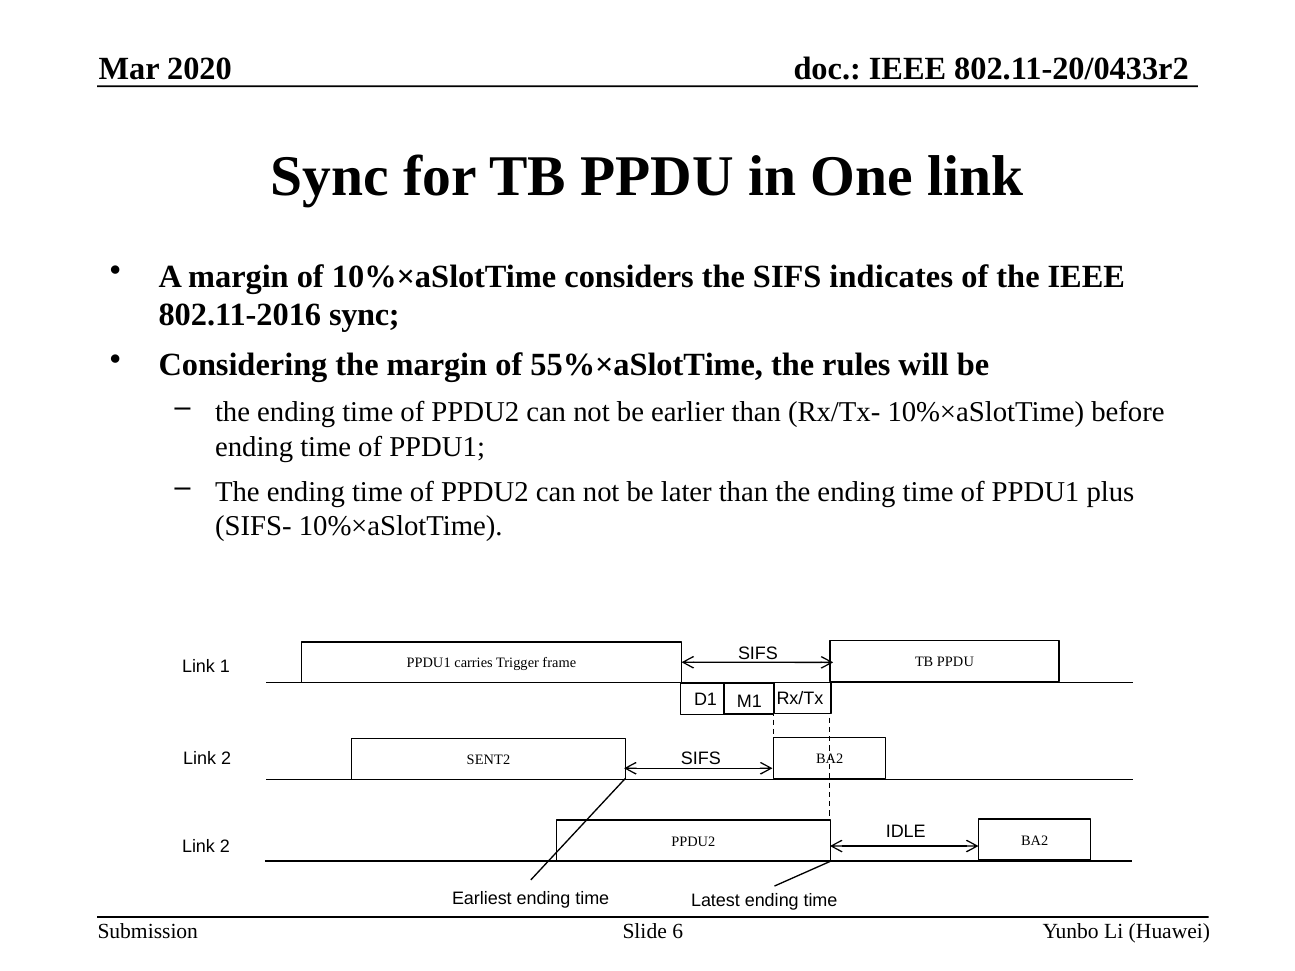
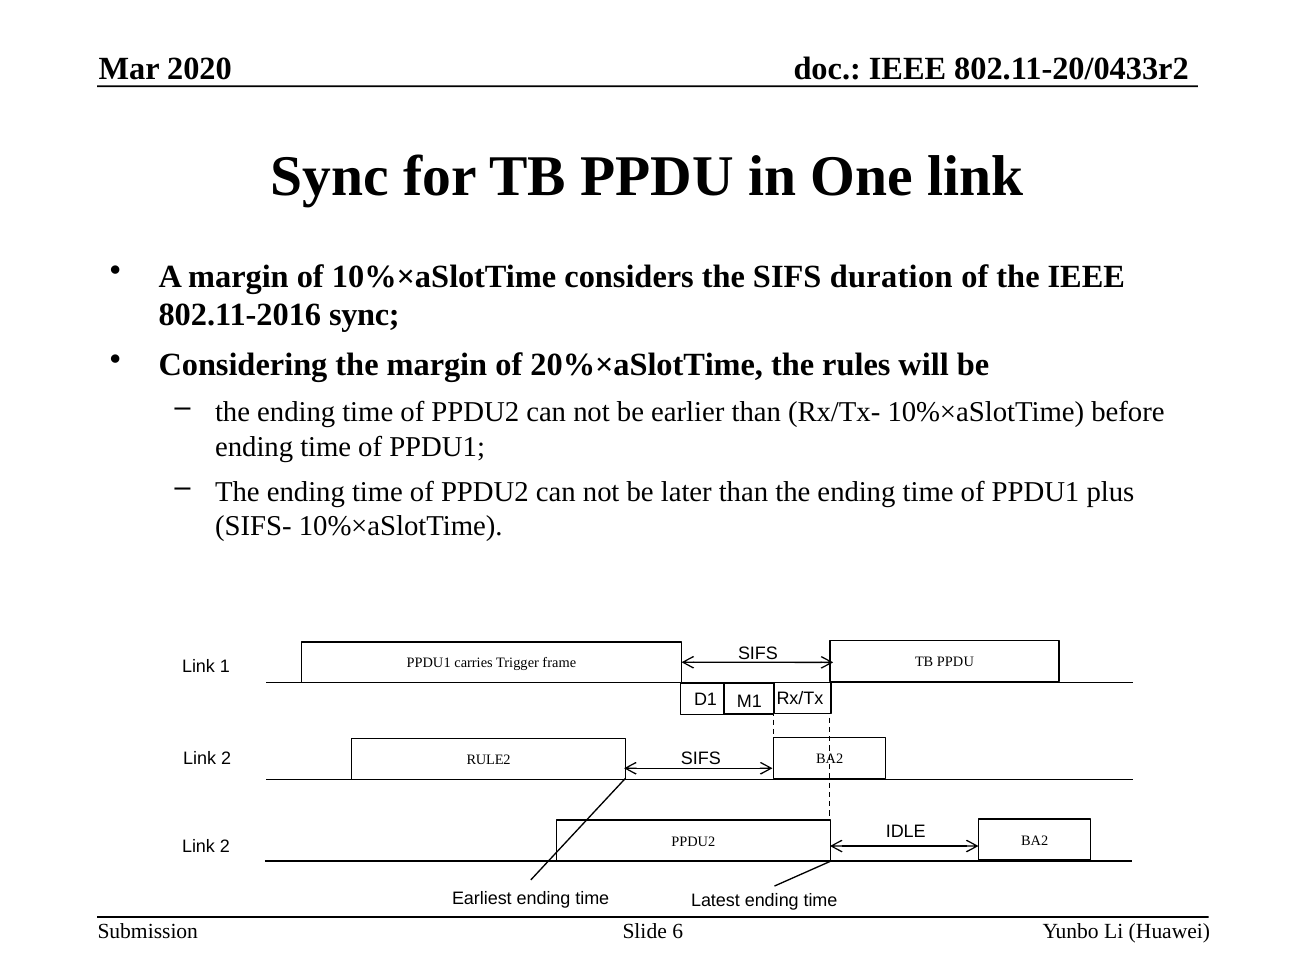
indicates: indicates -> duration
55%×aSlotTime: 55%×aSlotTime -> 20%×aSlotTime
SENT2: SENT2 -> RULE2
